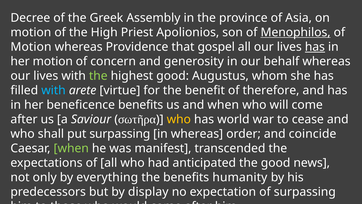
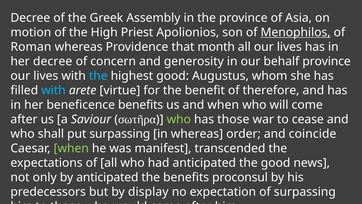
Motion at (31, 47): Motion -> Roman
gospel: gospel -> month
has at (315, 47) underline: present -> none
her motion: motion -> decree
behalf whereas: whereas -> province
the at (98, 76) colour: light green -> light blue
who at (179, 119) colour: yellow -> light green
has world: world -> those
by everything: everything -> anticipated
humanity: humanity -> proconsul
